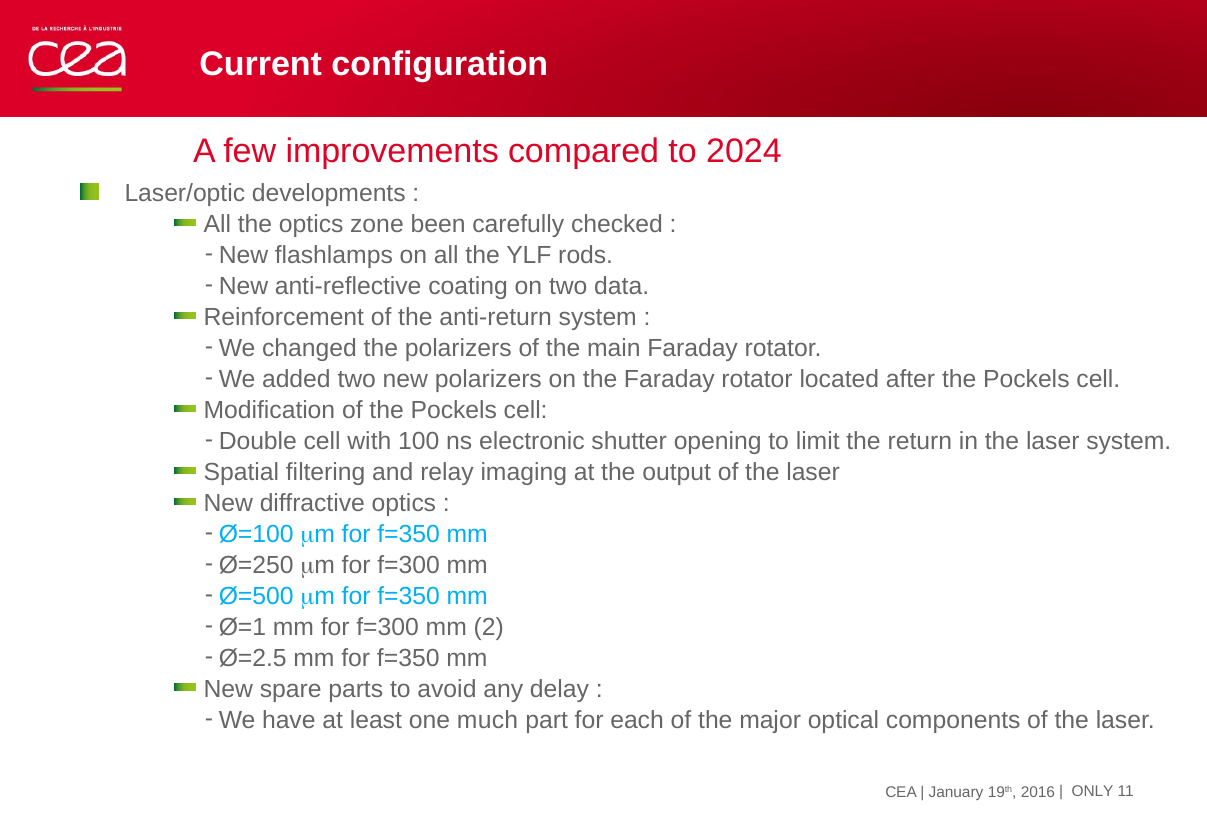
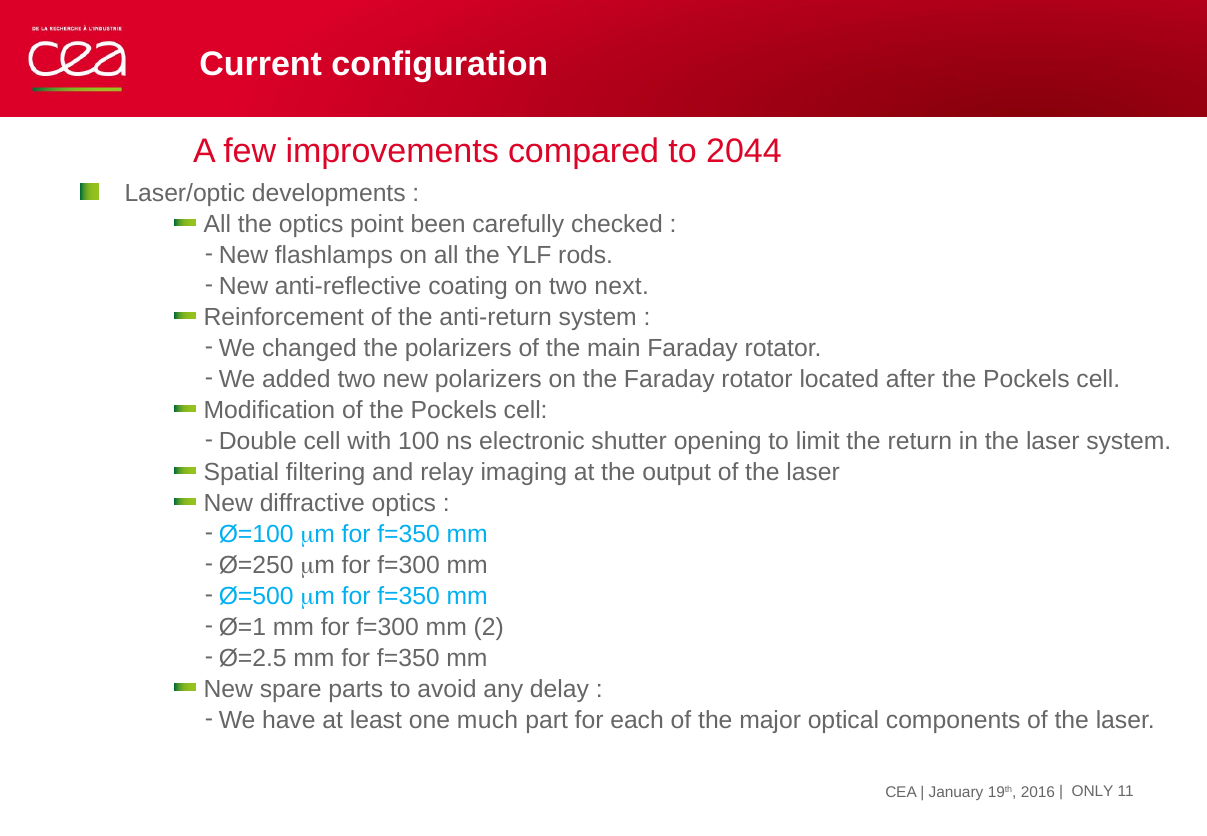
2024: 2024 -> 2044
zone: zone -> point
data: data -> next
